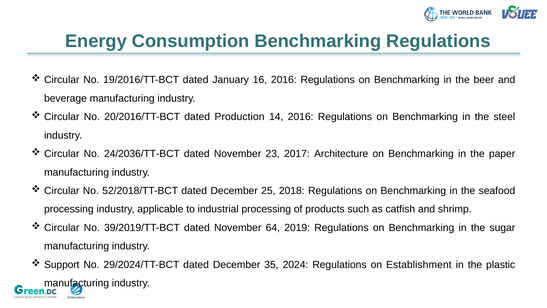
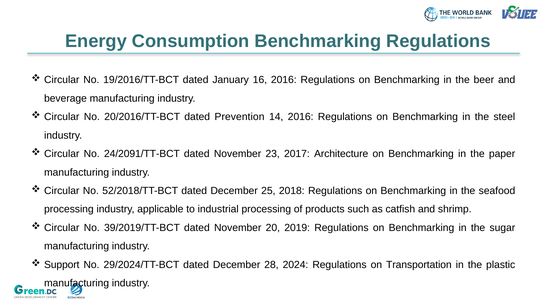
Production: Production -> Prevention
24/2036/TT-BCT: 24/2036/TT-BCT -> 24/2091/TT-BCT
64: 64 -> 20
35: 35 -> 28
Establishment: Establishment -> Transportation
